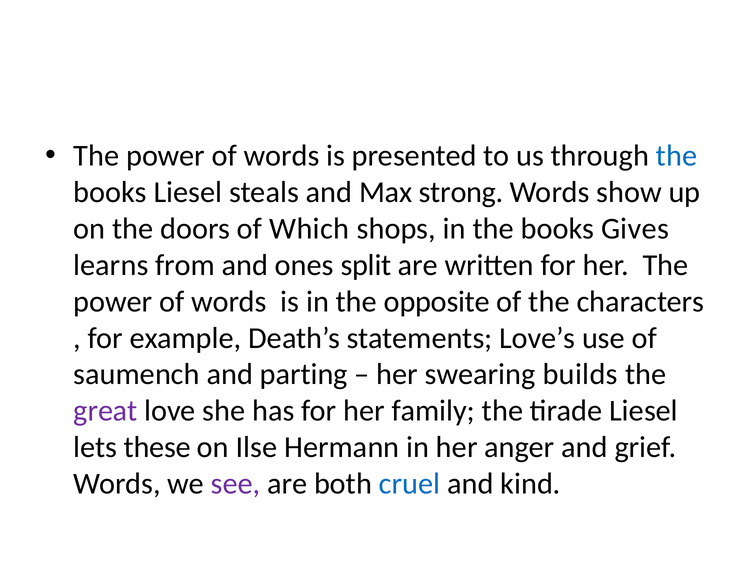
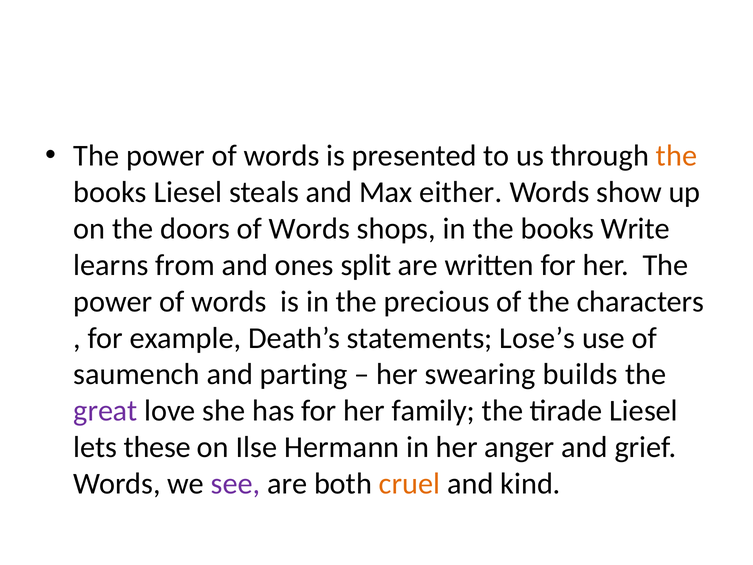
the at (677, 156) colour: blue -> orange
strong: strong -> either
doors of Which: Which -> Words
Gives: Gives -> Write
opposite: opposite -> precious
Love’s: Love’s -> Lose’s
cruel colour: blue -> orange
